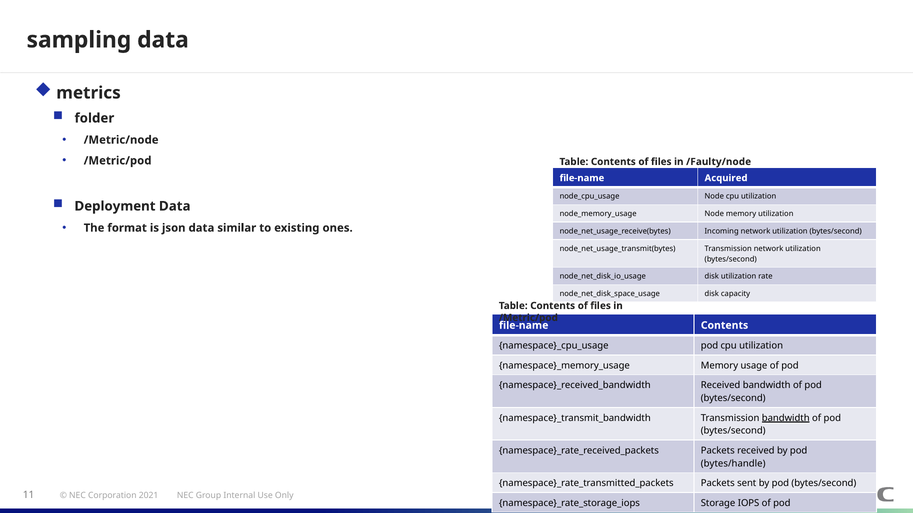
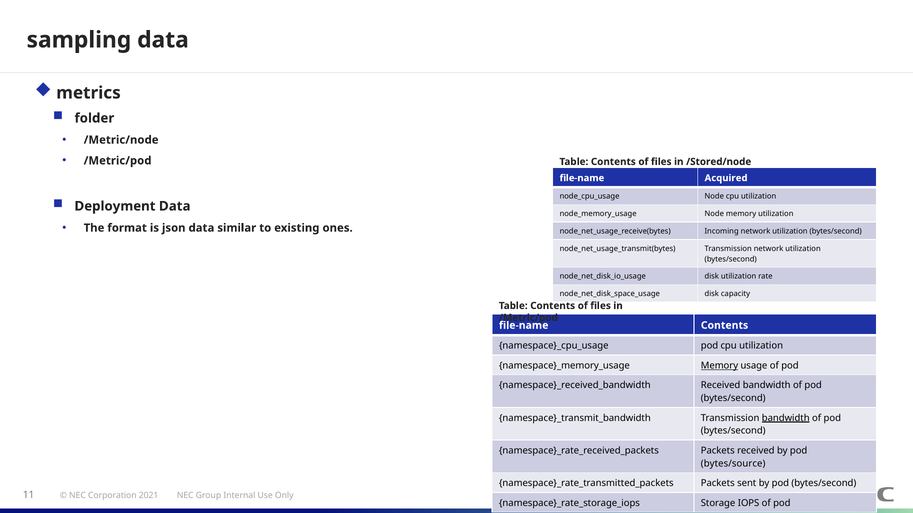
/Faulty/node: /Faulty/node -> /Stored/node
Memory at (719, 366) underline: none -> present
bytes/handle: bytes/handle -> bytes/source
